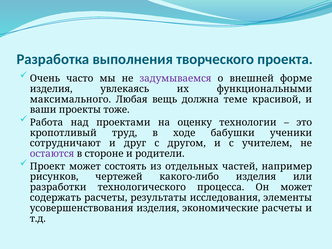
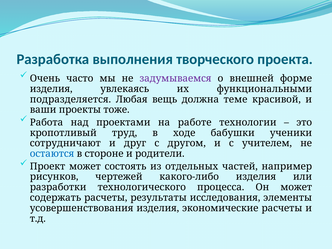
максимального: максимального -> подразделяется
оценку: оценку -> работе
остаются colour: purple -> blue
